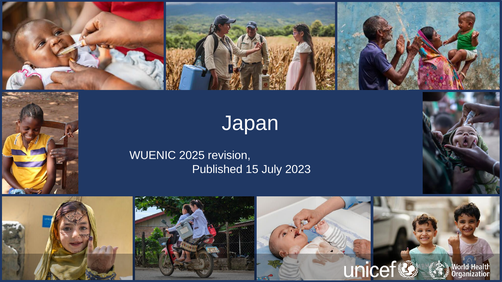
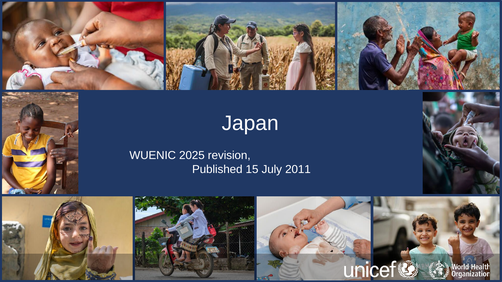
2023: 2023 -> 2011
